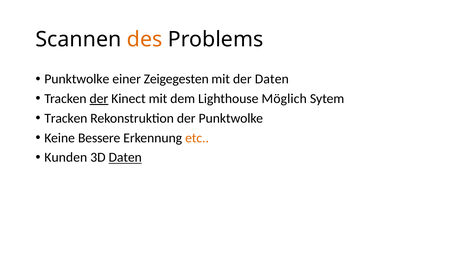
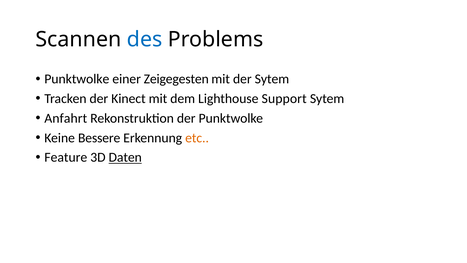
des colour: orange -> blue
der Daten: Daten -> Sytem
der at (99, 99) underline: present -> none
Möglich: Möglich -> Support
Tracken at (66, 118): Tracken -> Anfahrt
Kunden: Kunden -> Feature
